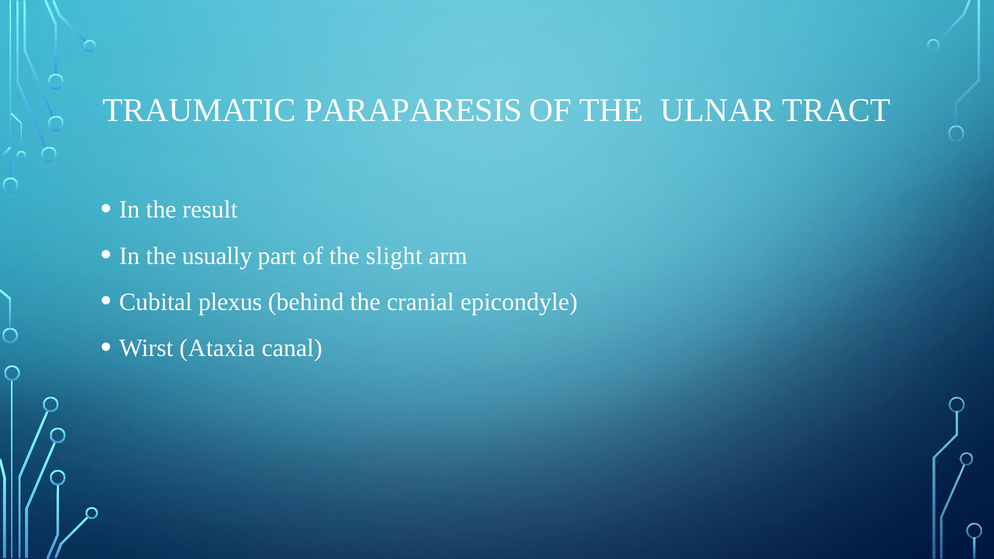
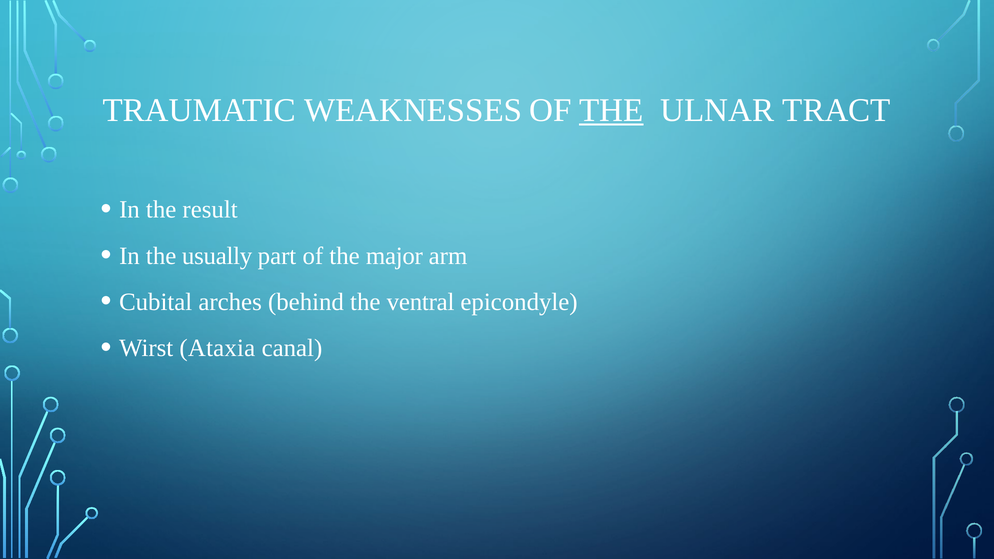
PARAPARESIS: PARAPARESIS -> WEAKNESSES
THE at (611, 110) underline: none -> present
slight: slight -> major
plexus: plexus -> arches
cranial: cranial -> ventral
